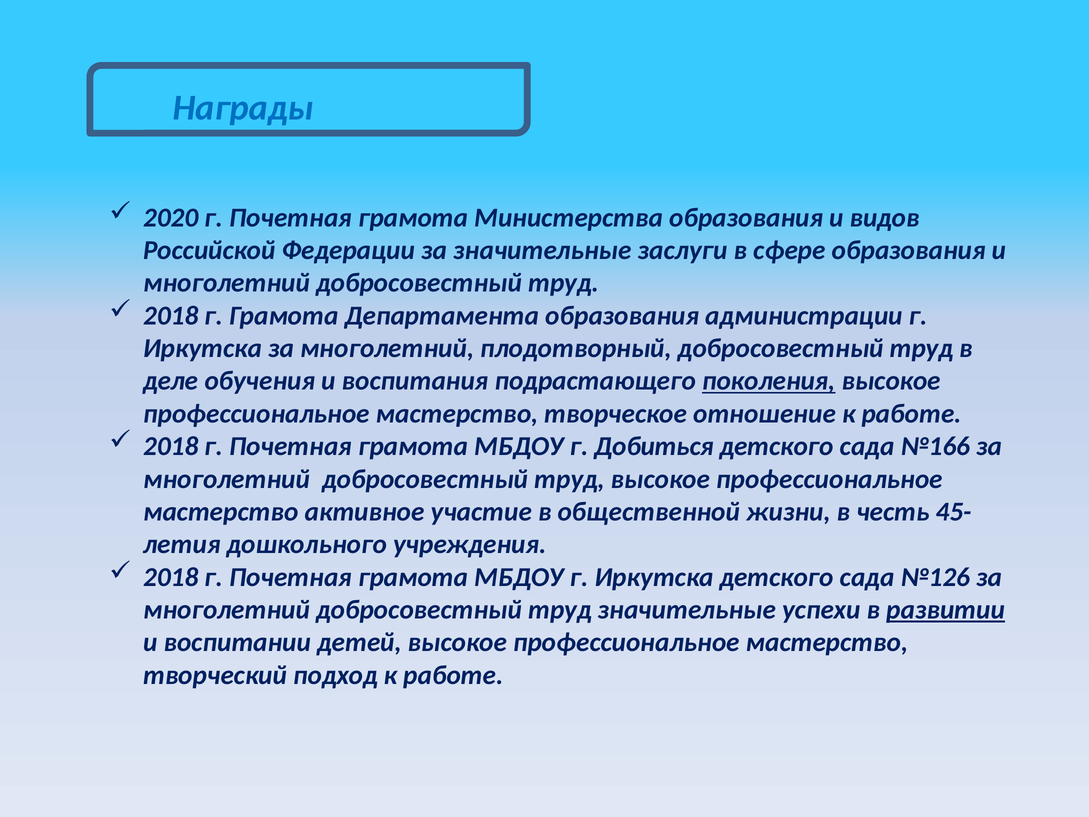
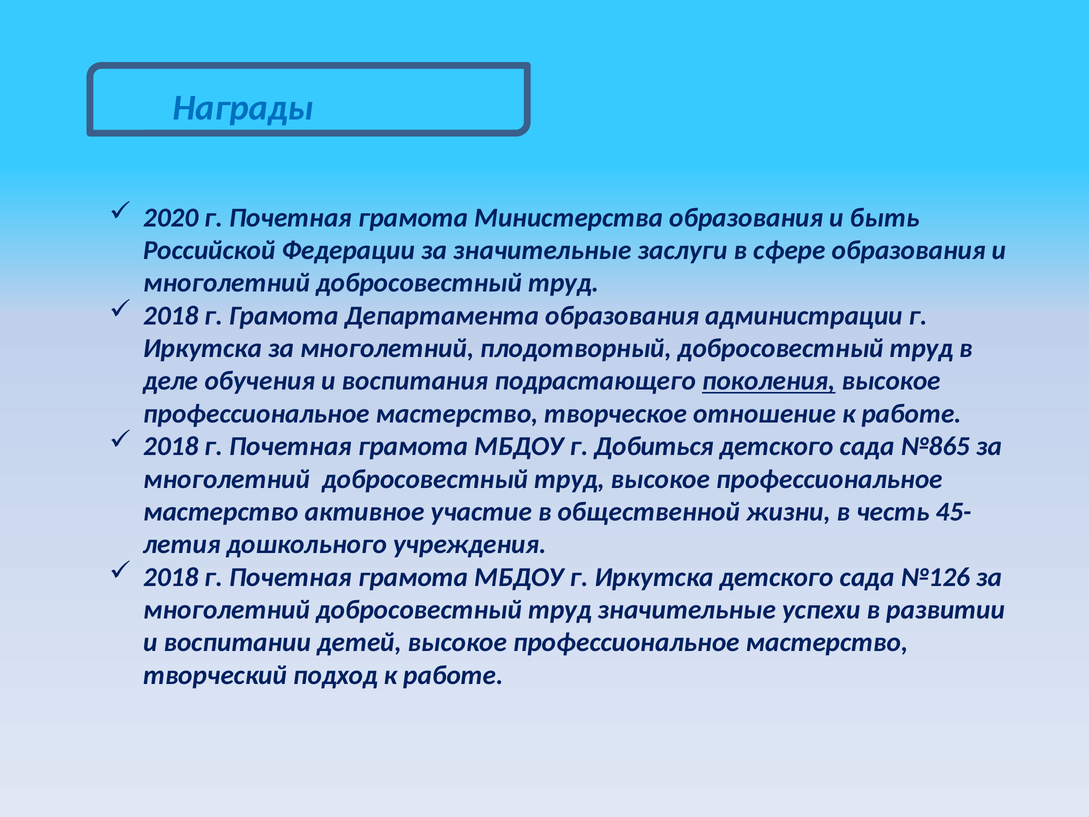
видов: видов -> быть
№166: №166 -> №865
развитии underline: present -> none
